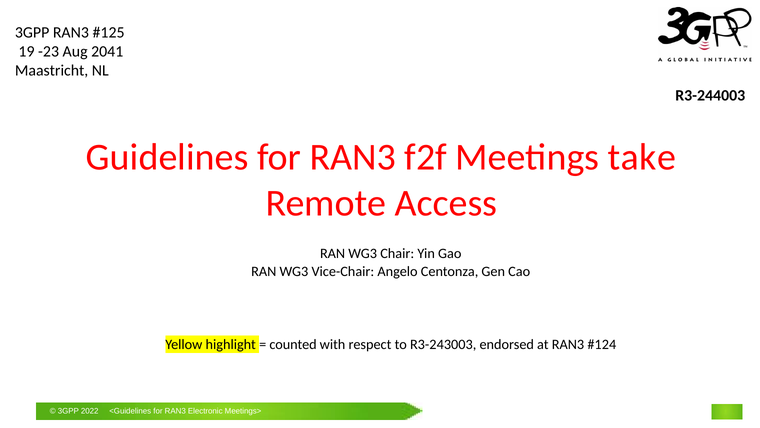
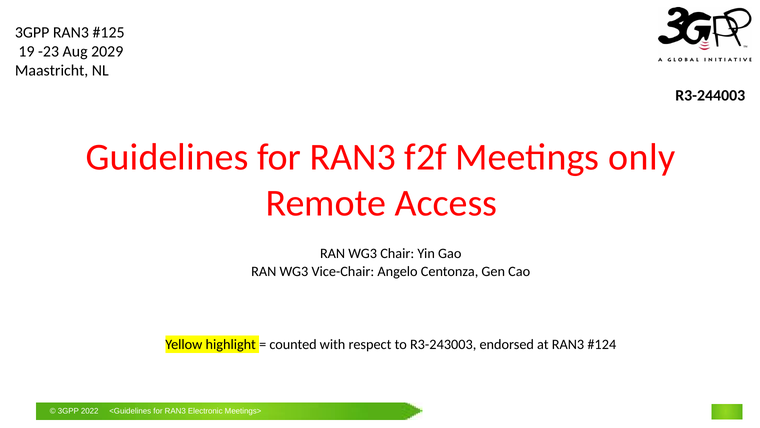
2041: 2041 -> 2029
take: take -> only
